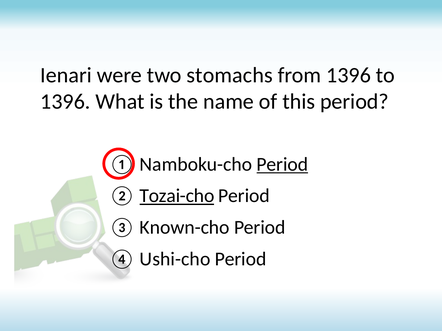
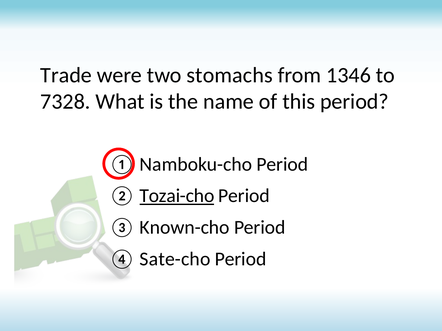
Ienari: Ienari -> Trade
from 1396: 1396 -> 1346
1396 at (65, 102): 1396 -> 7328
Period at (282, 165) underline: present -> none
Ushi-cho: Ushi-cho -> Sate-cho
